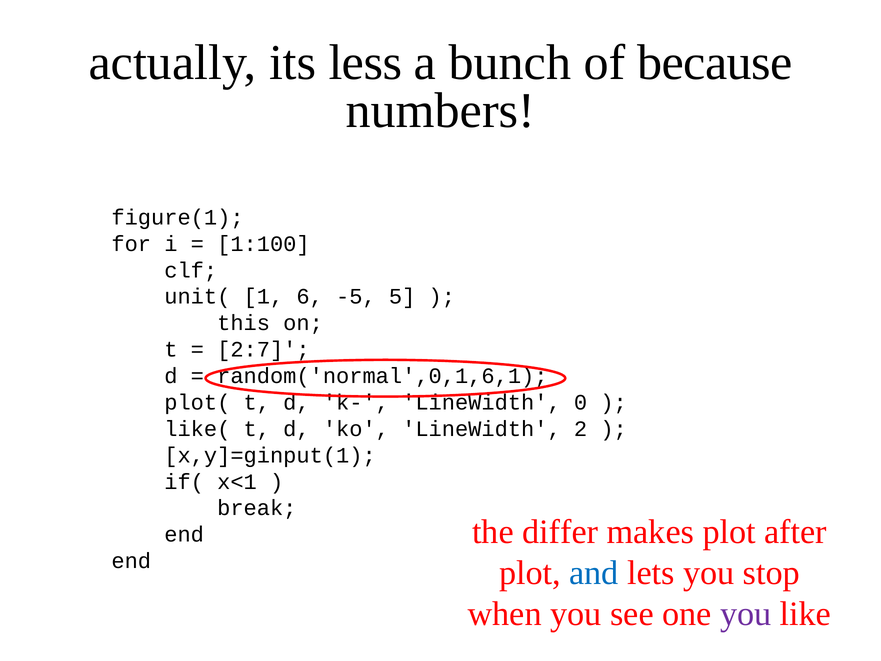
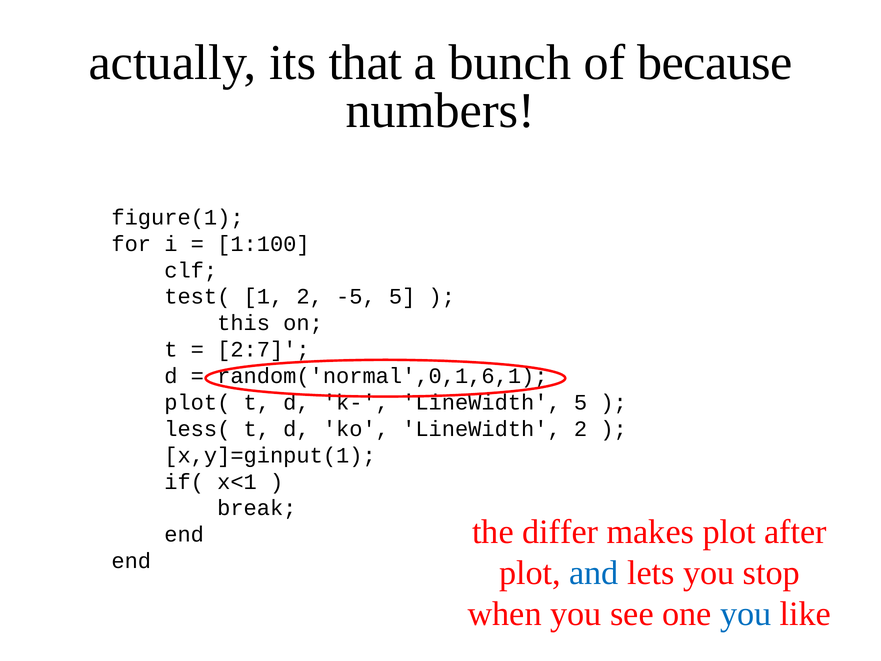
less: less -> that
unit(: unit( -> test(
1 6: 6 -> 2
LineWidth 0: 0 -> 5
like(: like( -> less(
you at (746, 614) colour: purple -> blue
